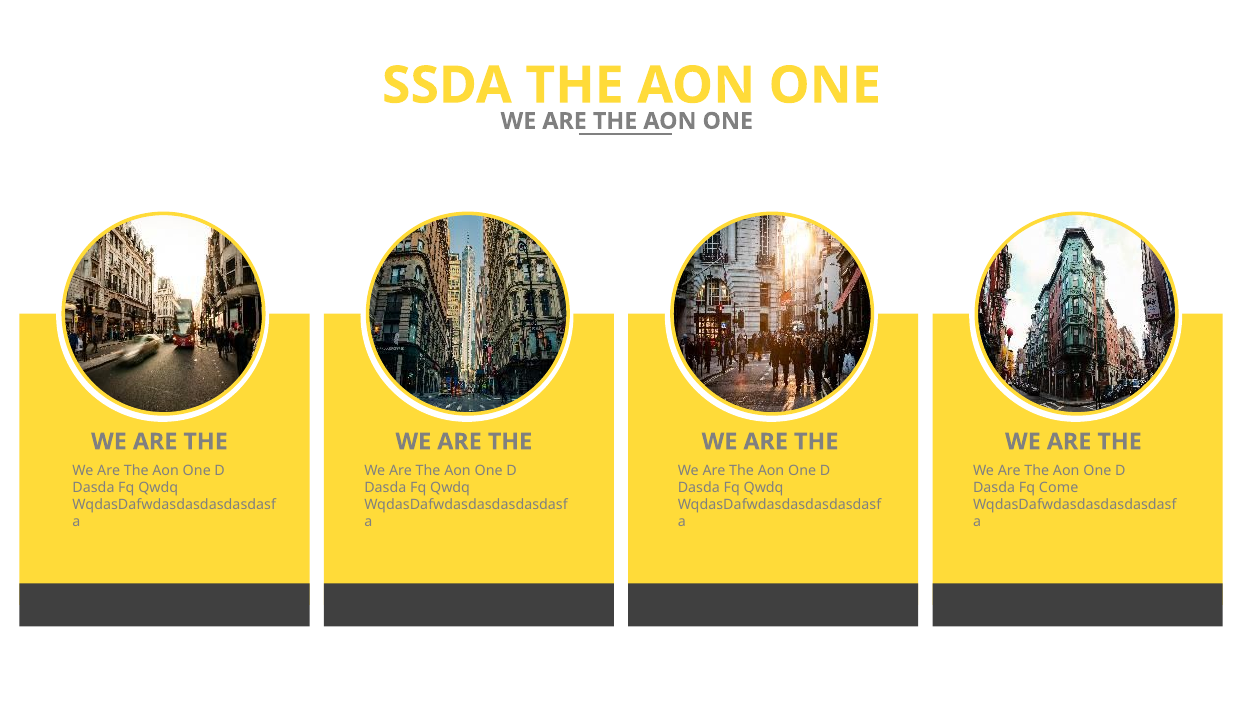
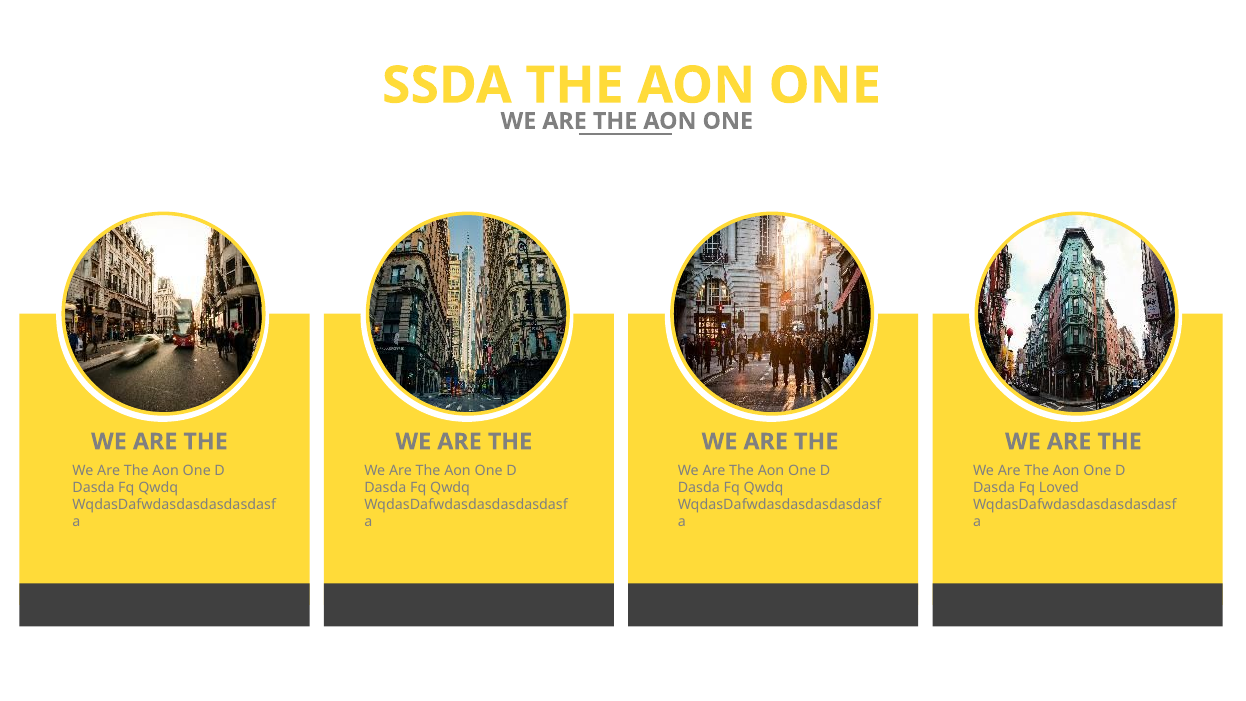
Come: Come -> Loved
